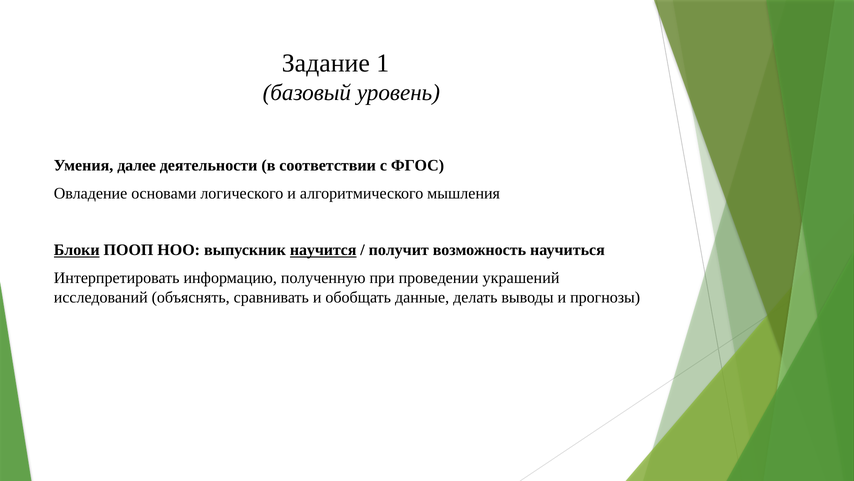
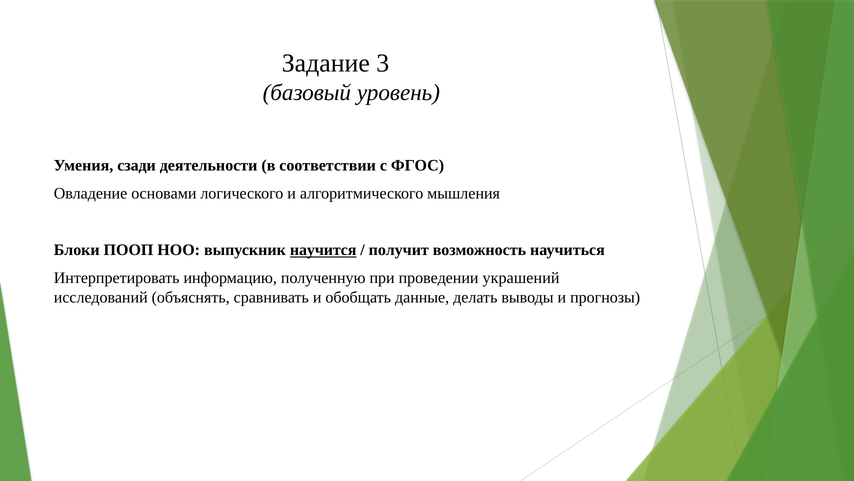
1: 1 -> 3
далее: далее -> сзади
Блоки underline: present -> none
